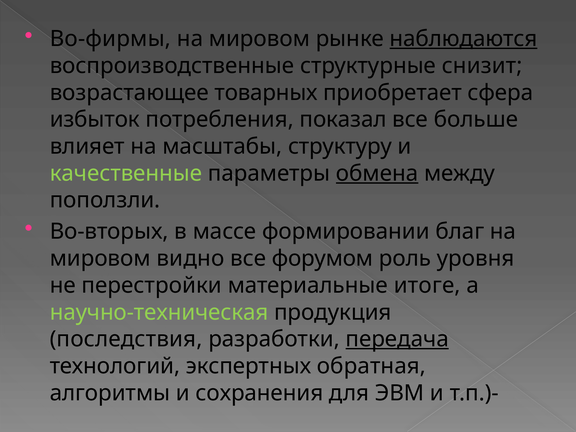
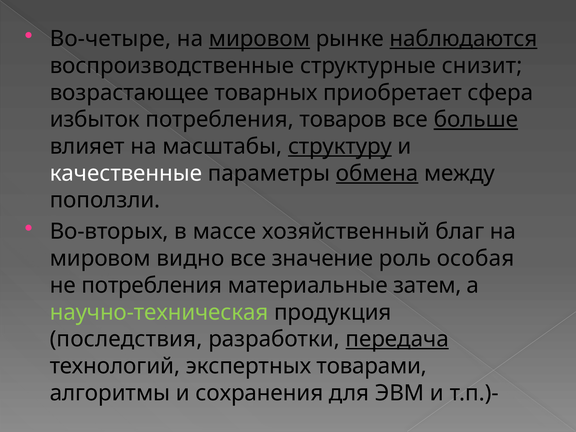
Во-фирмы: Во-фирмы -> Во-четыре
мировом at (259, 39) underline: none -> present
показал: показал -> товаров
больше underline: none -> present
структуру underline: none -> present
качественные colour: light green -> white
формировании: формировании -> хозяйственный
форумом: форумом -> значение
уровня: уровня -> особая
не перестройки: перестройки -> потребления
итоге: итоге -> затем
обратная: обратная -> товарами
